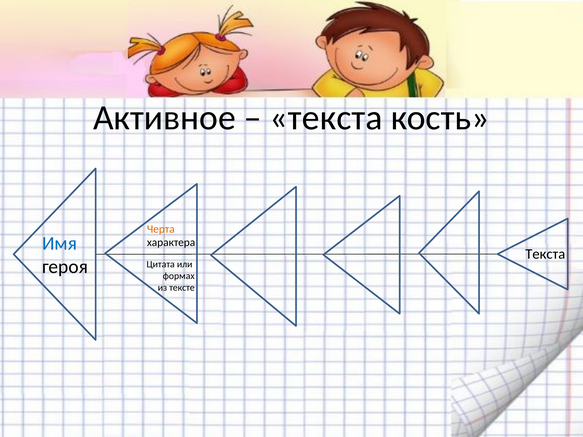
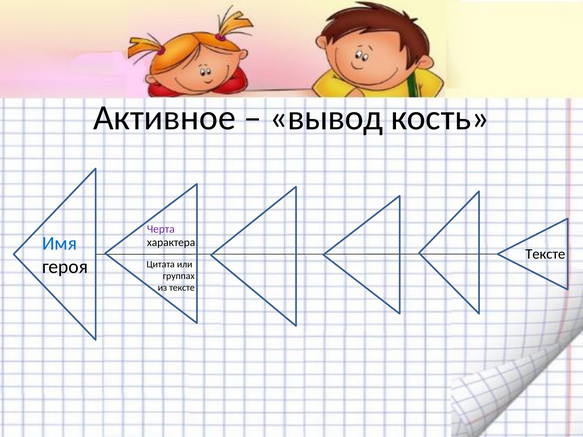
текста at (326, 118): текста -> вывод
Черта colour: orange -> purple
Текста at (545, 254): Текста -> Тексте
формах: формах -> группах
